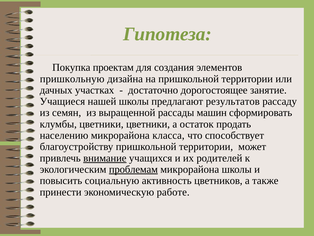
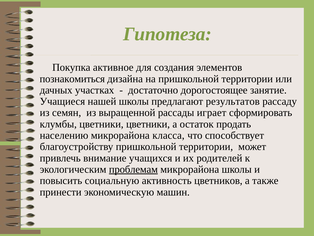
проектам: проектам -> активное
пришкольную: пришкольную -> познакомиться
машин: машин -> играет
внимание underline: present -> none
работе: работе -> машин
